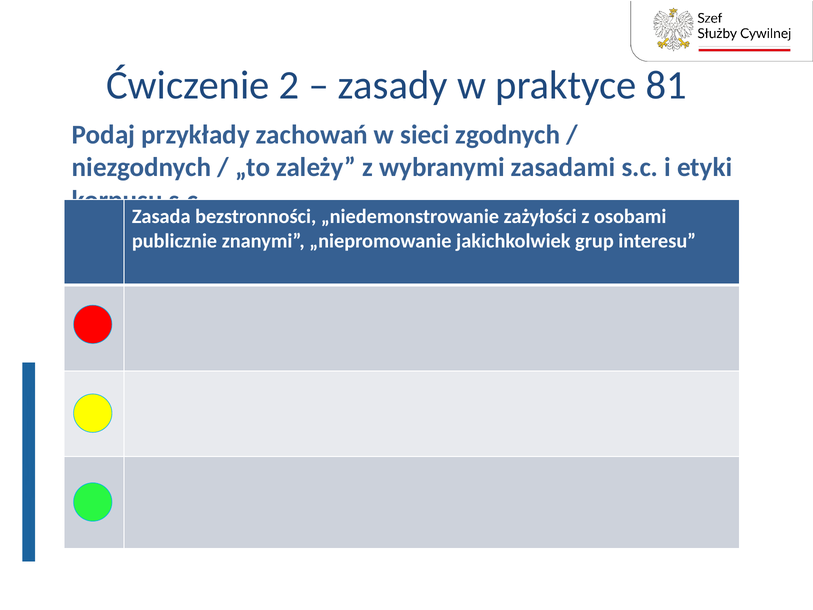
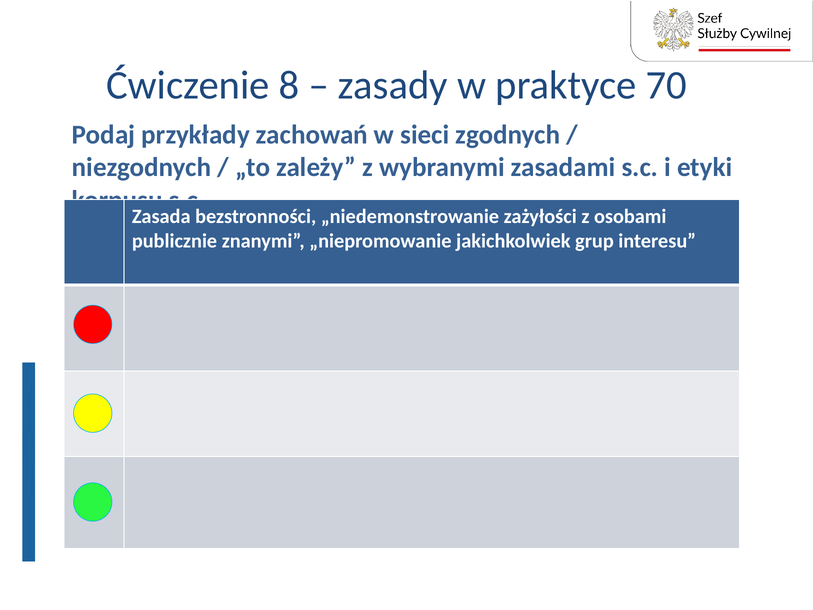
2: 2 -> 8
81: 81 -> 70
